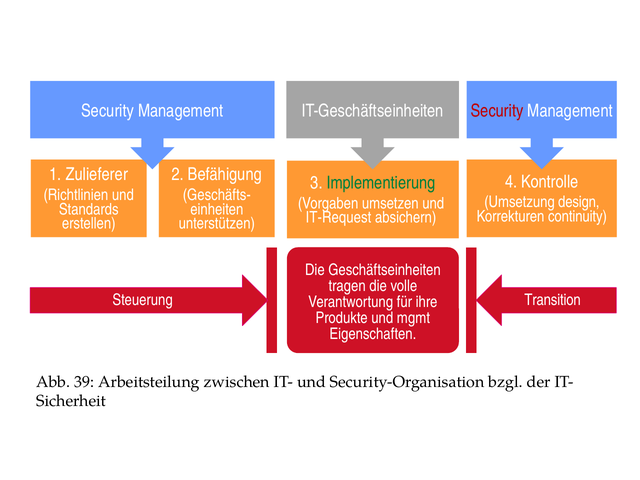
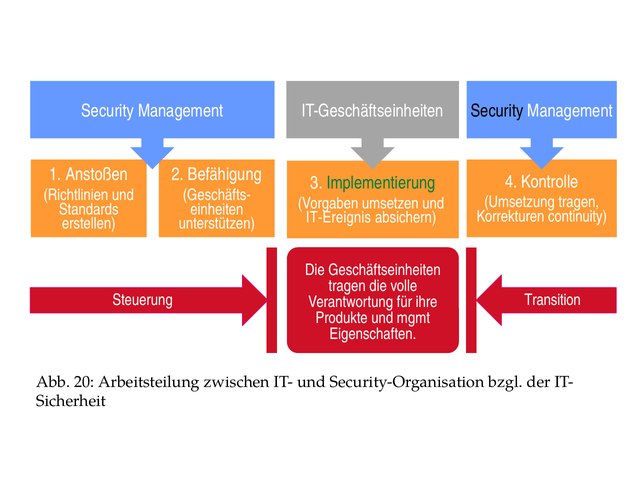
Security at (497, 111) colour: red -> black
Zulieferer: Zulieferer -> Anstoßen
Umsetzung design: design -> tragen
IT-Request: IT-Request -> IT-Ereignis
39: 39 -> 20
